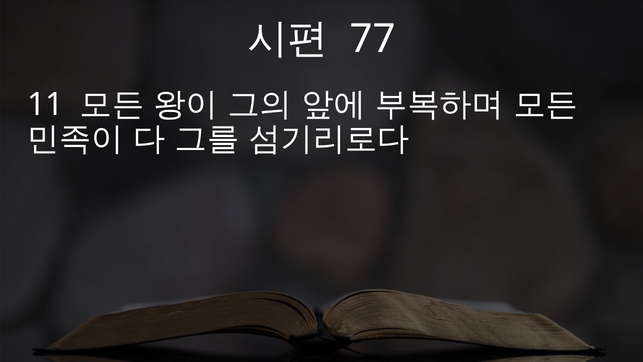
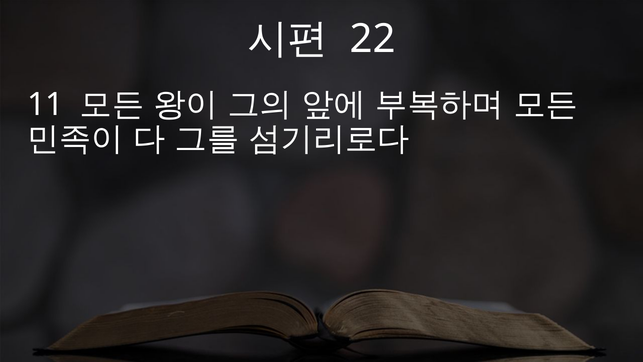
77: 77 -> 22
